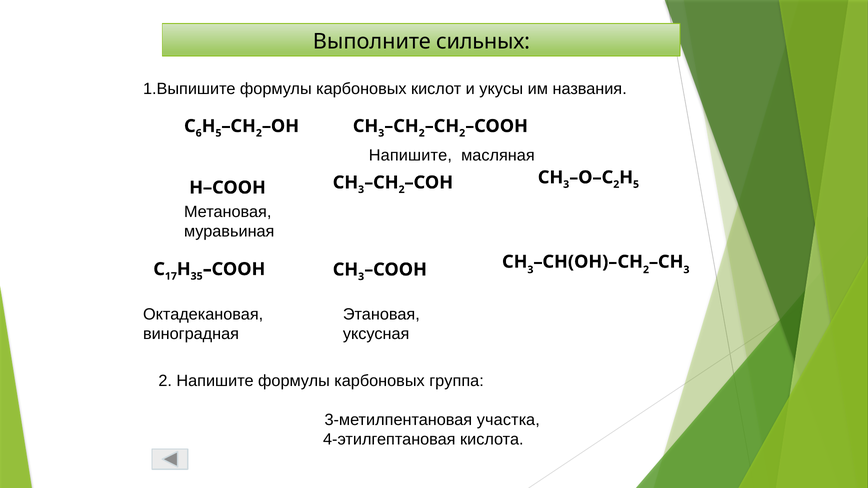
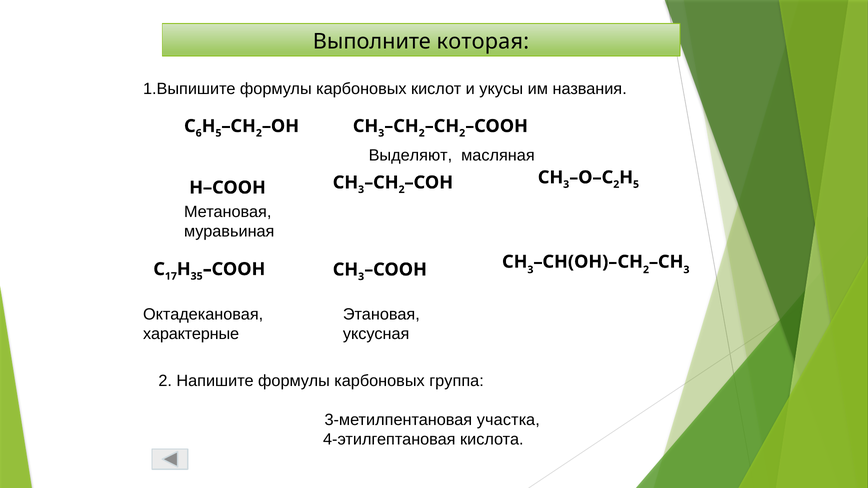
сильных: сильных -> которая
Напишите at (410, 156): Напишите -> Выделяют
виноградная: виноградная -> характерные
